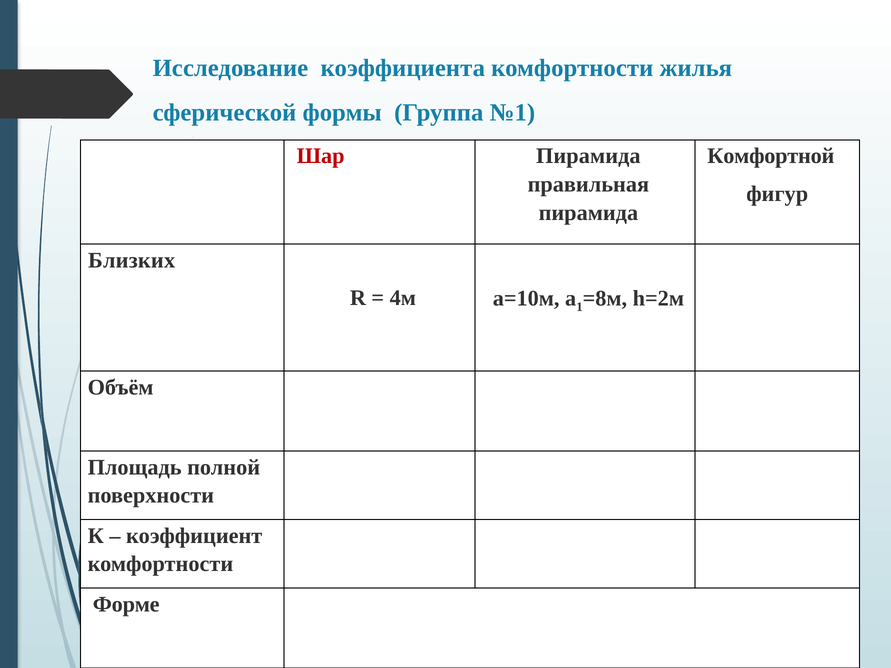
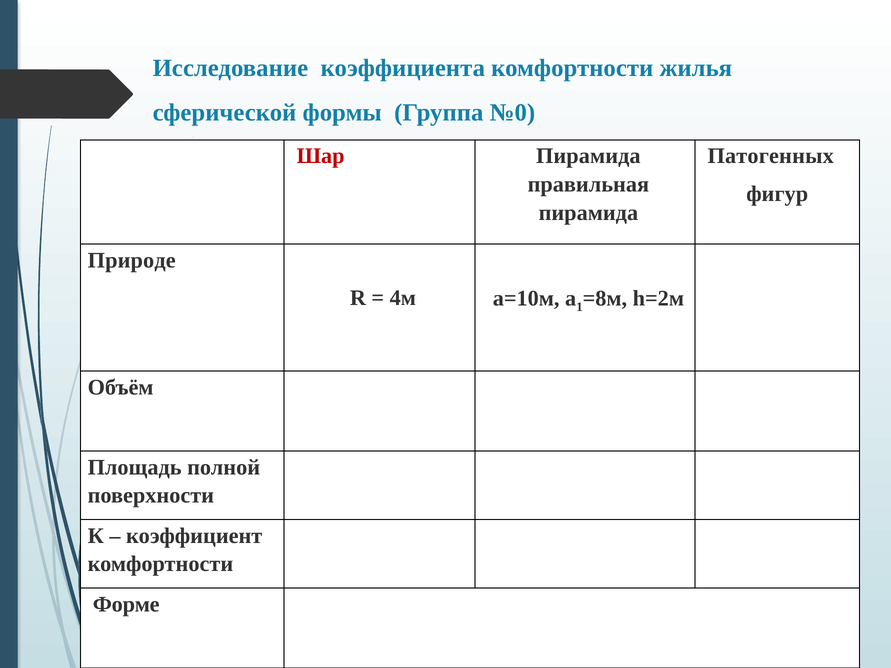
№1: №1 -> №0
Комфортной: Комфортной -> Патогенных
Близких: Близких -> Природе
